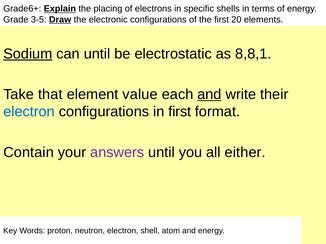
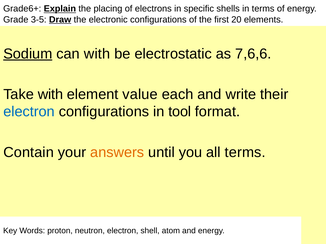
can until: until -> with
8,8,1: 8,8,1 -> 7,6,6
Take that: that -> with
and at (209, 95) underline: present -> none
in first: first -> tool
answers colour: purple -> orange
all either: either -> terms
